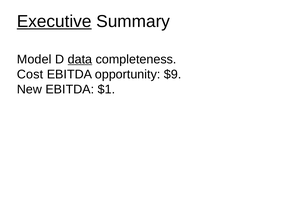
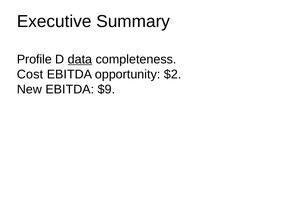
Executive underline: present -> none
Model: Model -> Profile
$9: $9 -> $2
$1: $1 -> $9
